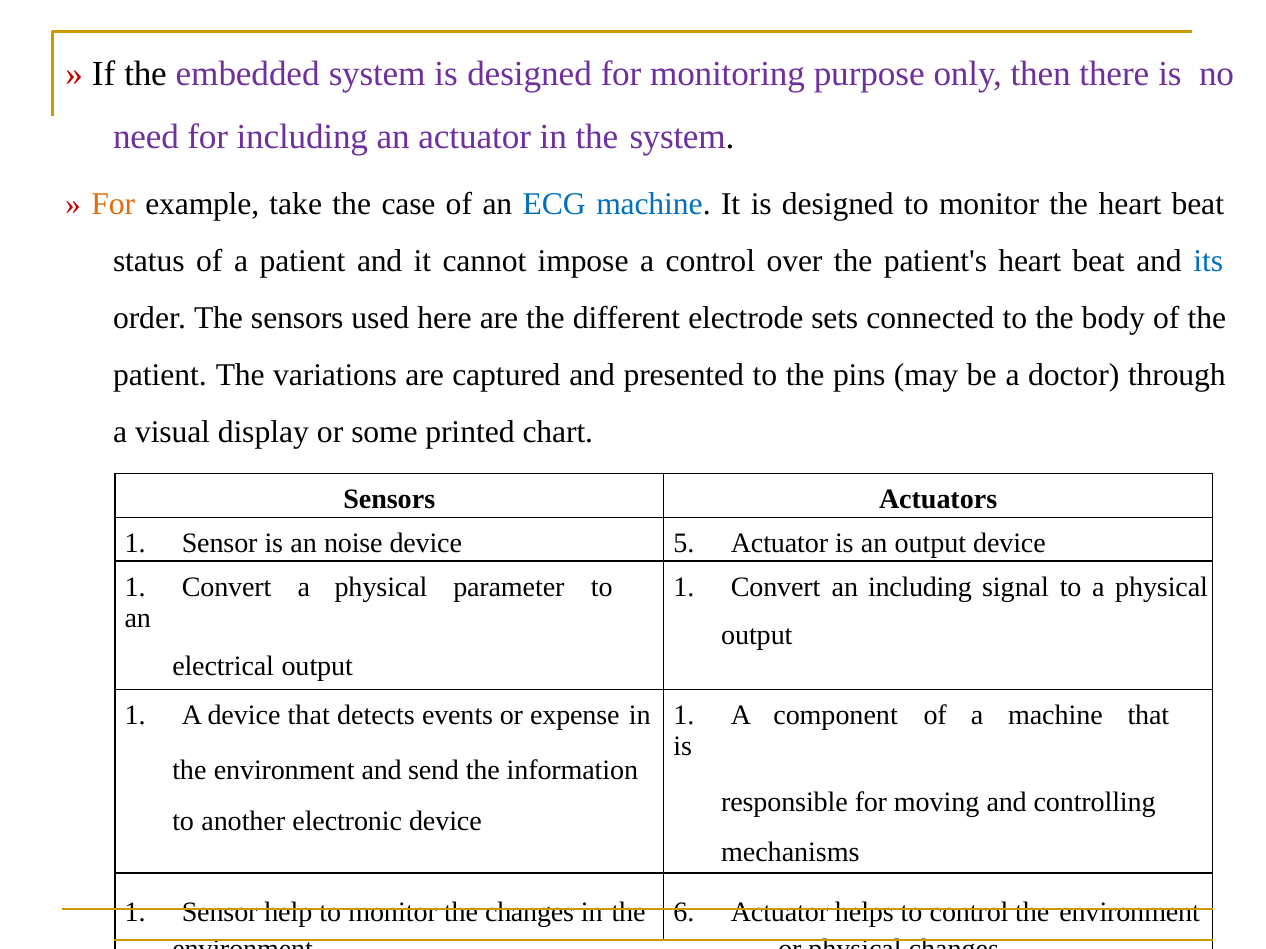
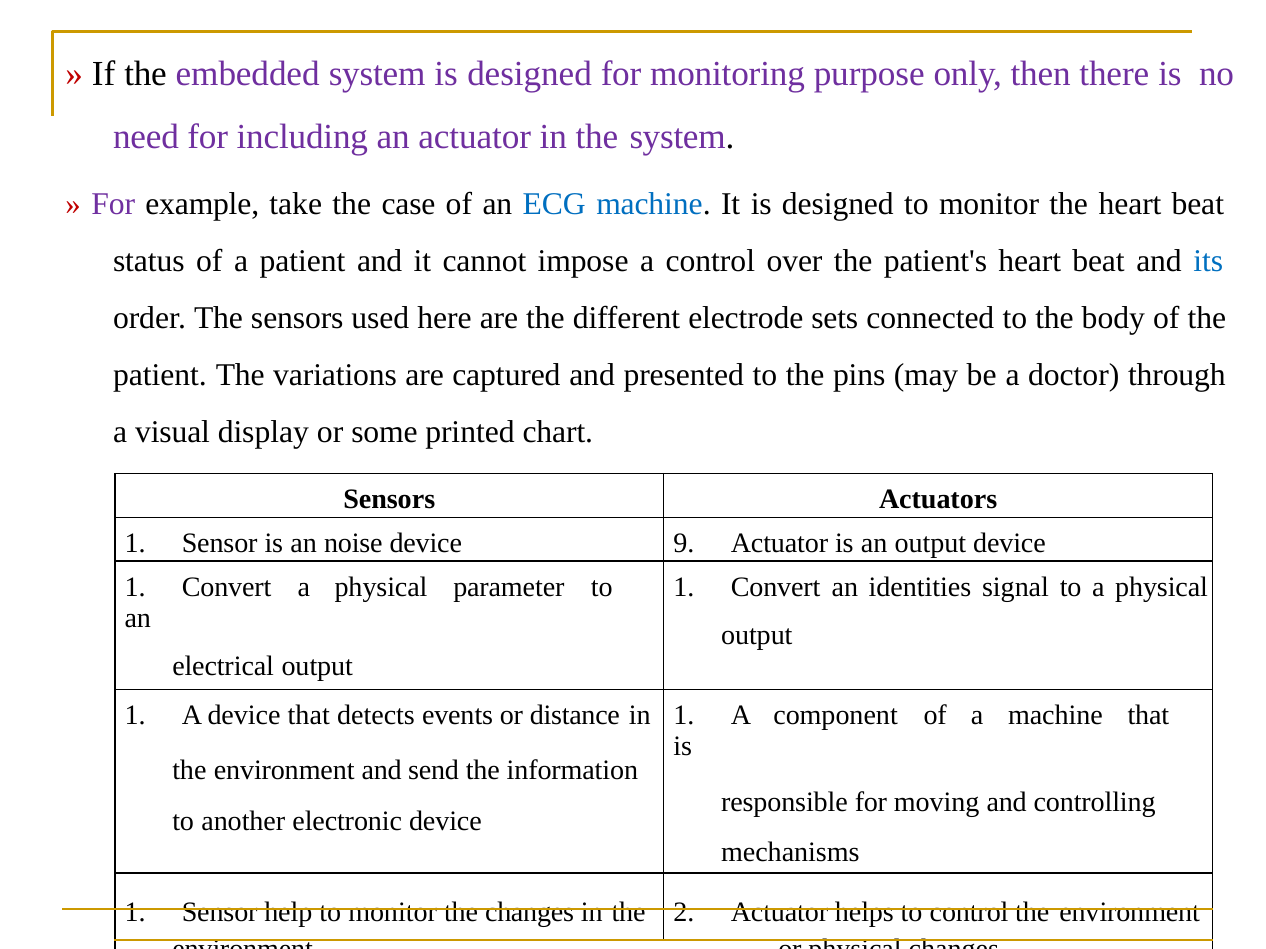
For at (113, 204) colour: orange -> purple
5: 5 -> 9
an including: including -> identities
expense: expense -> distance
6: 6 -> 2
